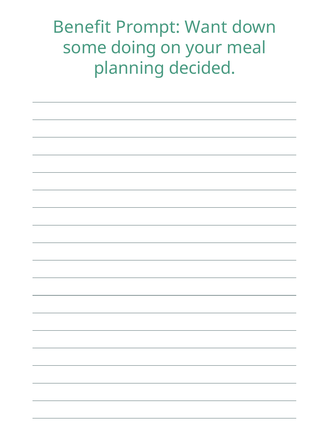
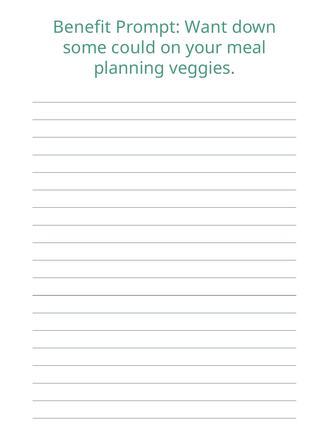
doing: doing -> could
decided: decided -> veggies
